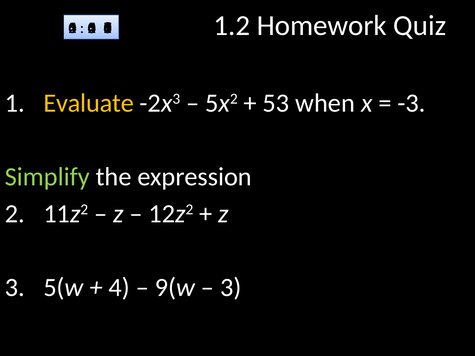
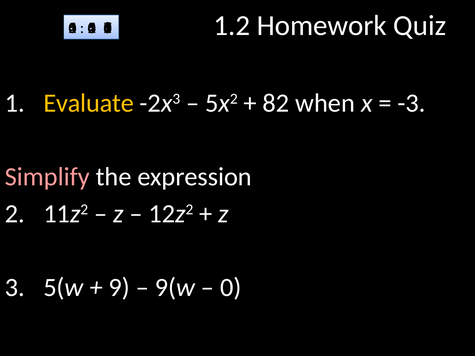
53: 53 -> 82
Simplify colour: light green -> pink
4: 4 -> 9
3 at (231, 288): 3 -> 0
